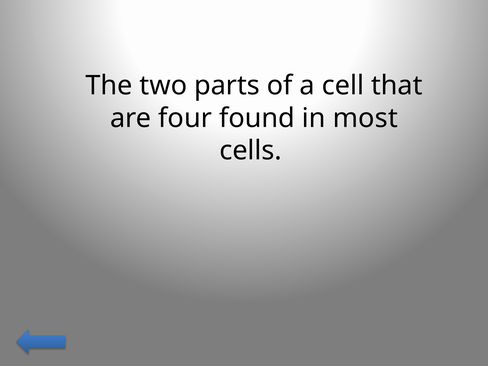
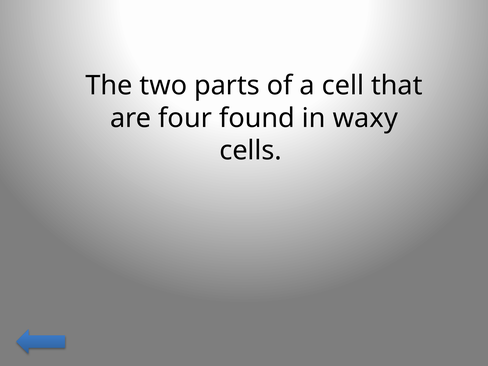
most: most -> waxy
